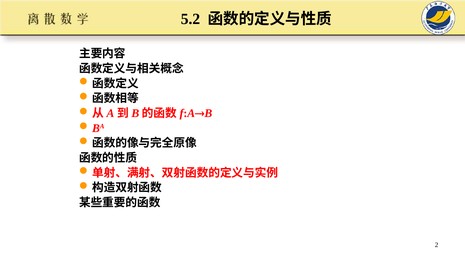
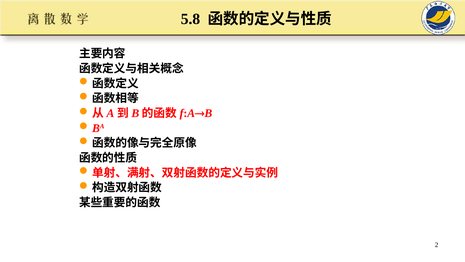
5.2: 5.2 -> 5.8
